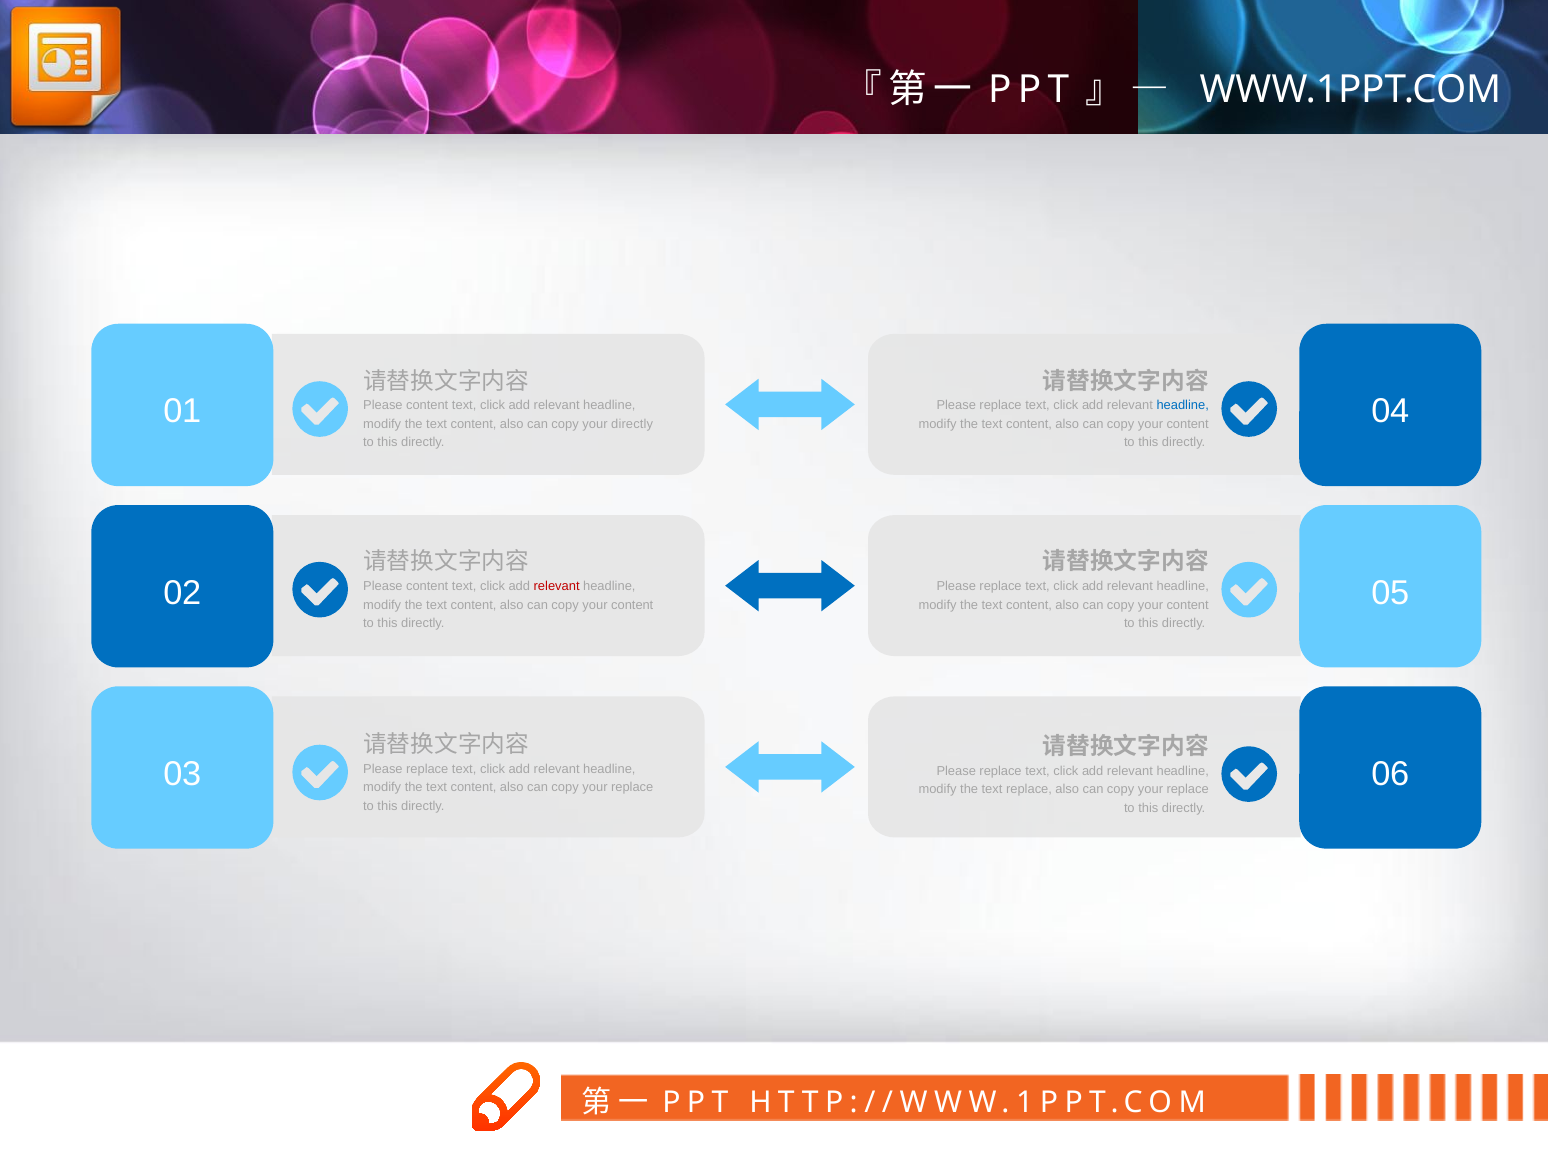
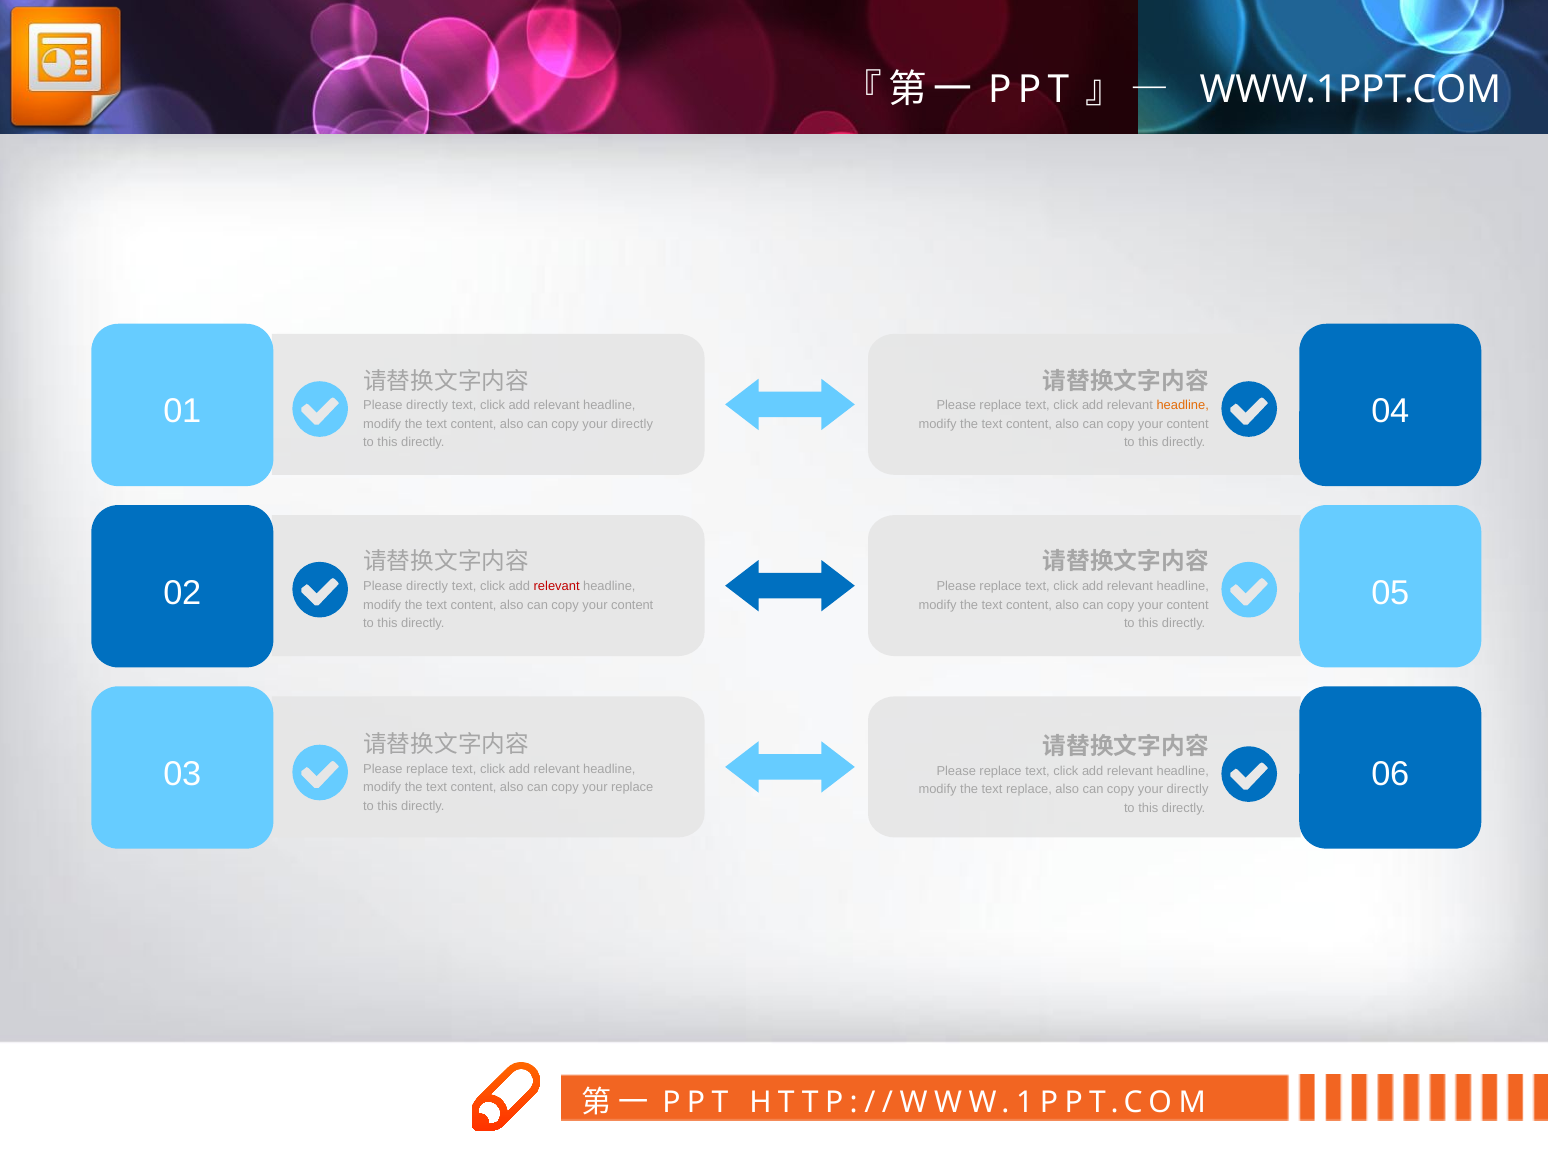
content at (427, 406): content -> directly
headline at (1183, 406) colour: blue -> orange
content at (427, 586): content -> directly
replace at (1188, 789): replace -> directly
